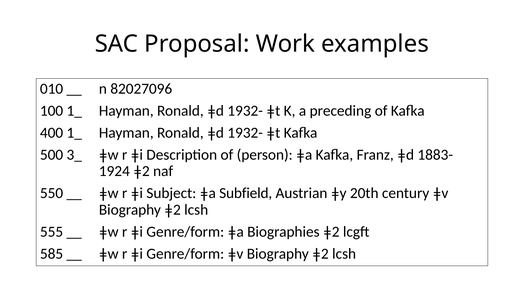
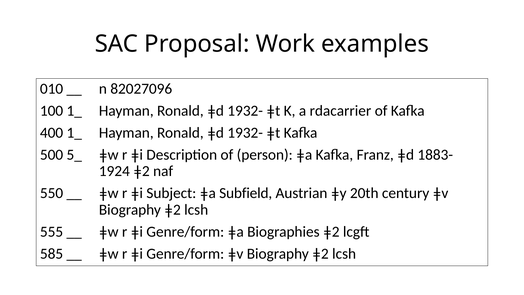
preceding: preceding -> rdacarrier
3_: 3_ -> 5_
